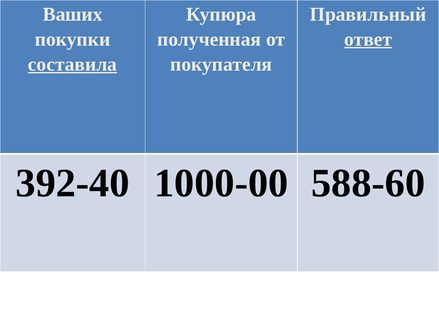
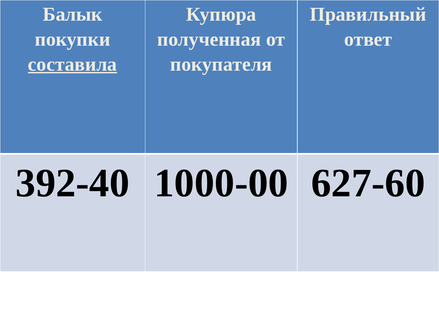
Ваших: Ваших -> Балык
ответ underline: present -> none
588-60: 588-60 -> 627-60
